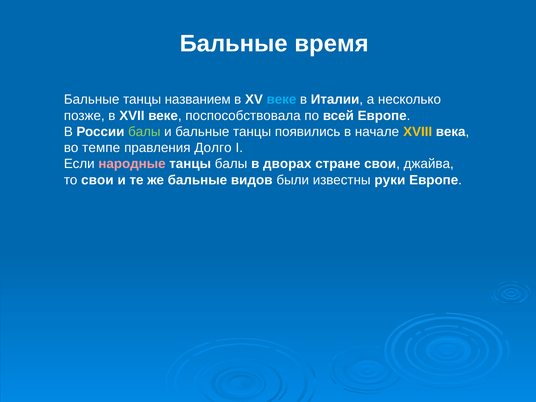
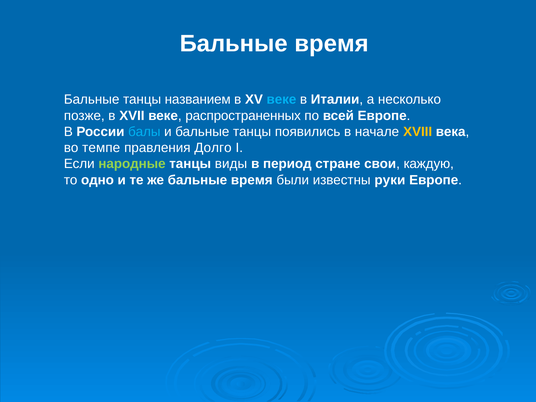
поспособствовала: поспособствовала -> распространенных
балы at (144, 132) colour: light green -> light blue
народные colour: pink -> light green
танцы балы: балы -> виды
дворах: дворах -> период
джайва: джайва -> каждую
то свои: свои -> одно
же бальные видов: видов -> время
